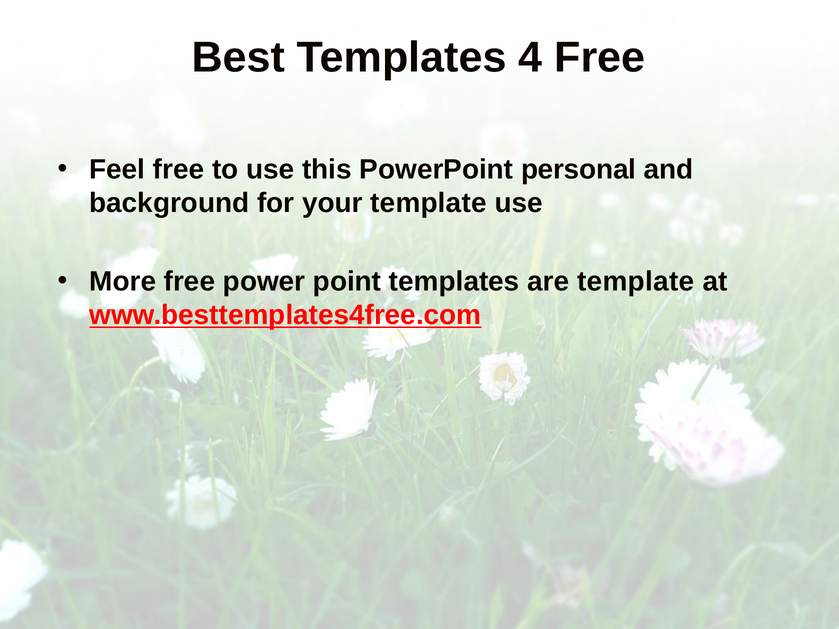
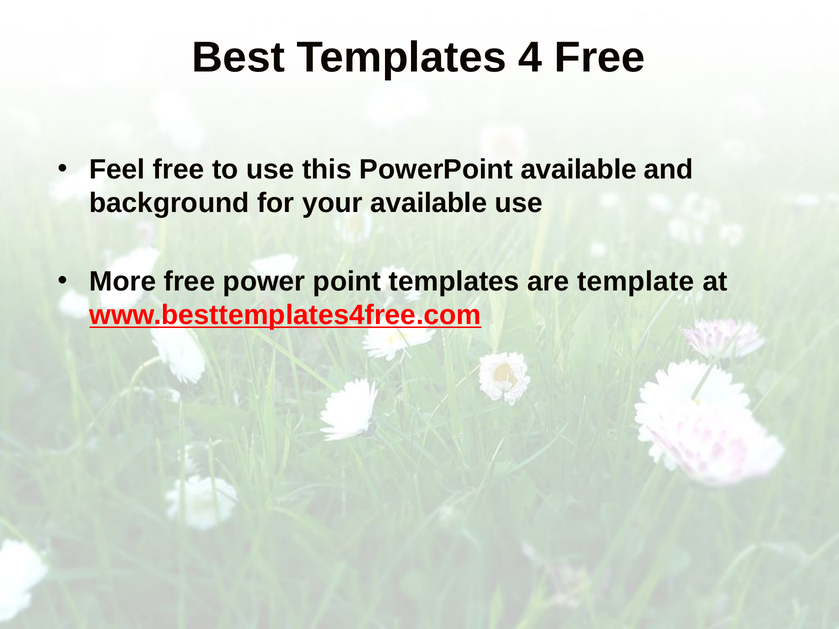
PowerPoint personal: personal -> available
your template: template -> available
